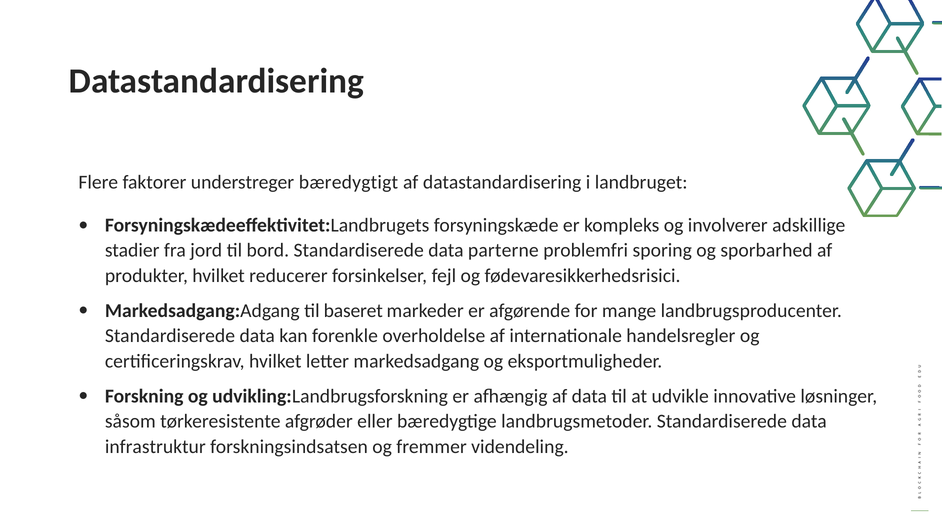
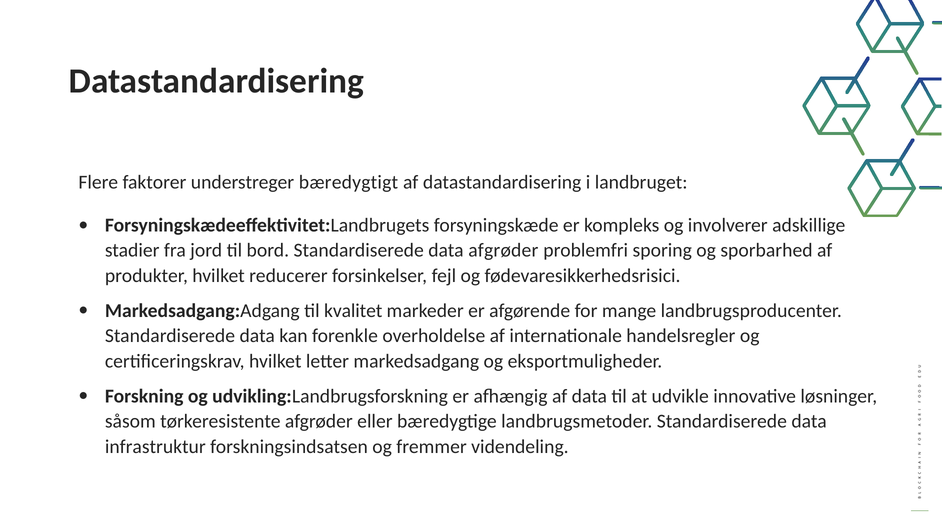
data parterne: parterne -> afgrøder
baseret: baseret -> kvalitet
